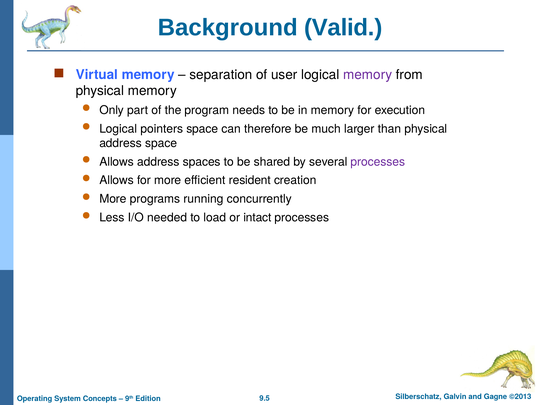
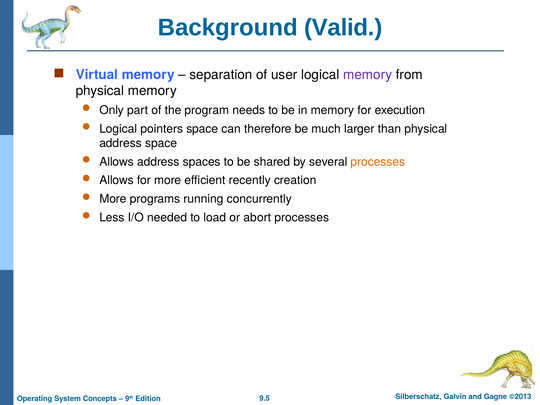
processes at (378, 162) colour: purple -> orange
resident: resident -> recently
intact: intact -> abort
